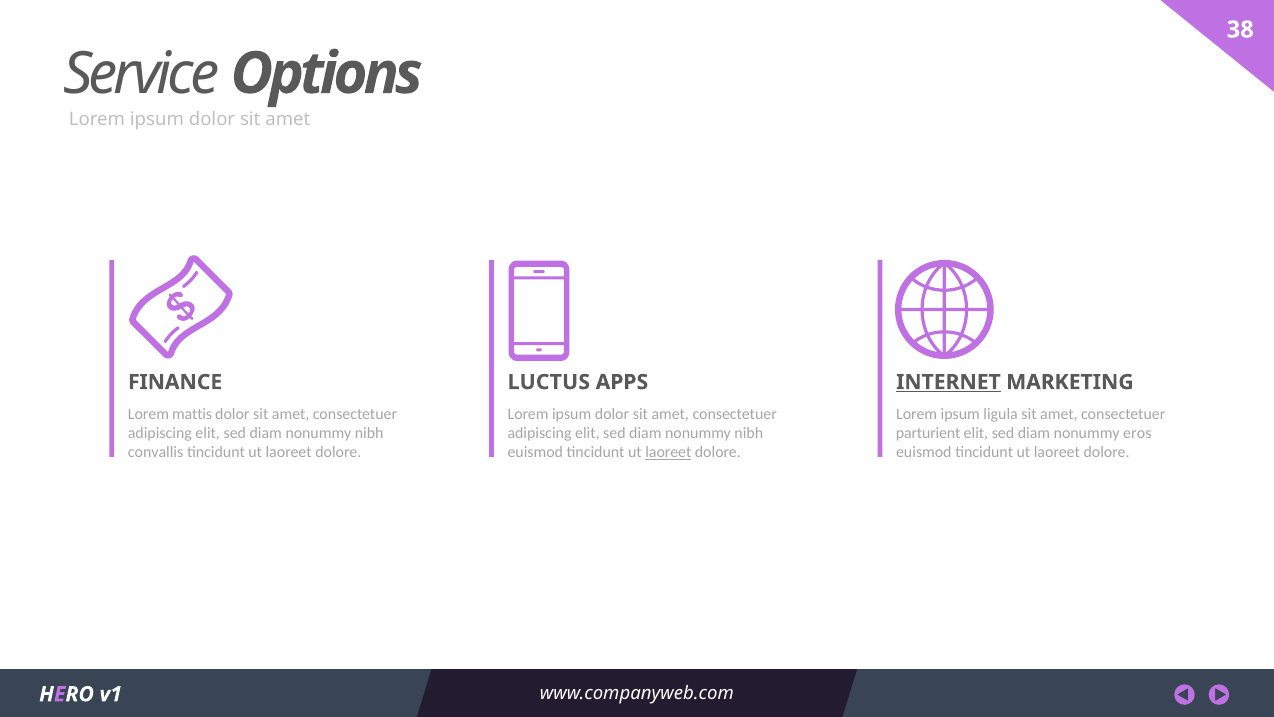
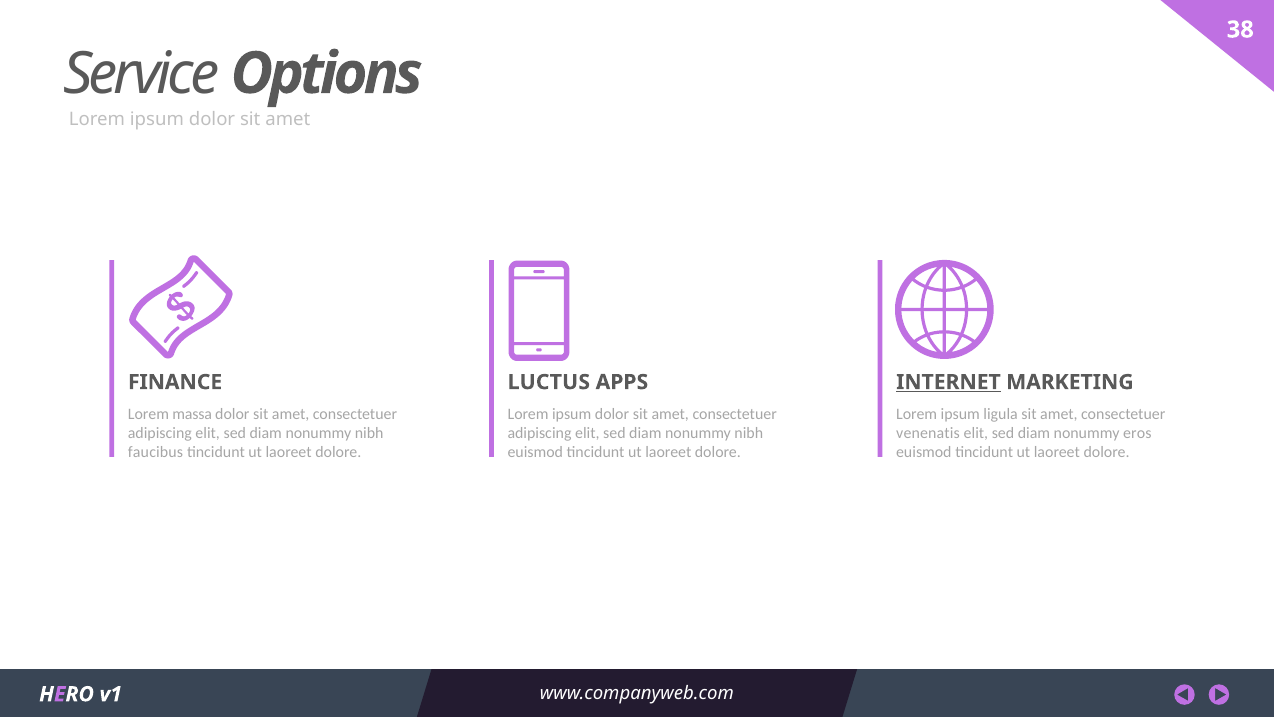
mattis: mattis -> massa
parturient: parturient -> venenatis
convallis: convallis -> faucibus
laoreet at (668, 452) underline: present -> none
